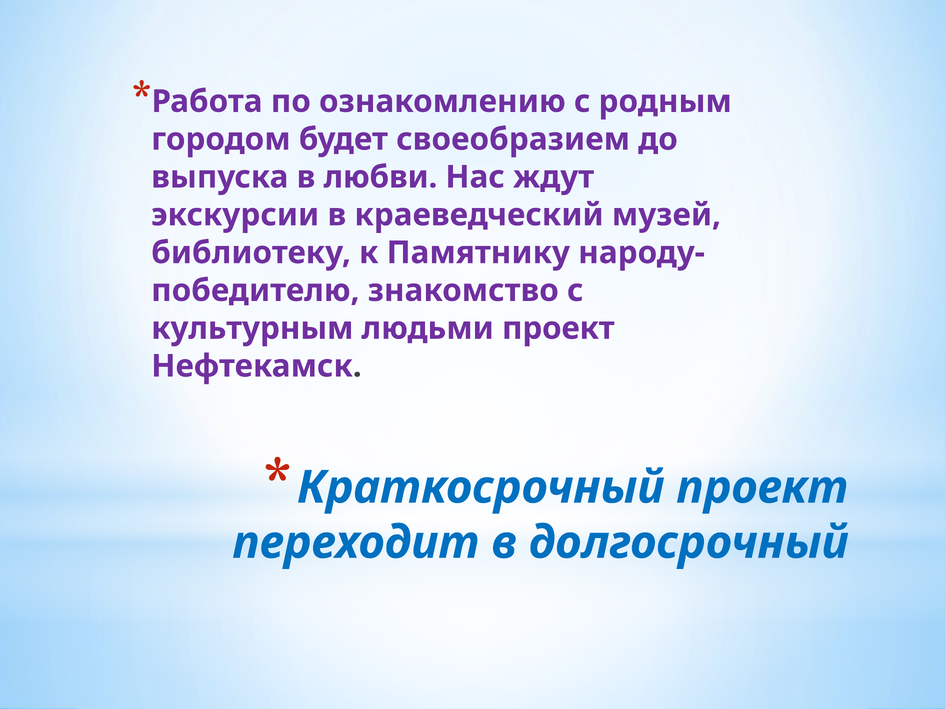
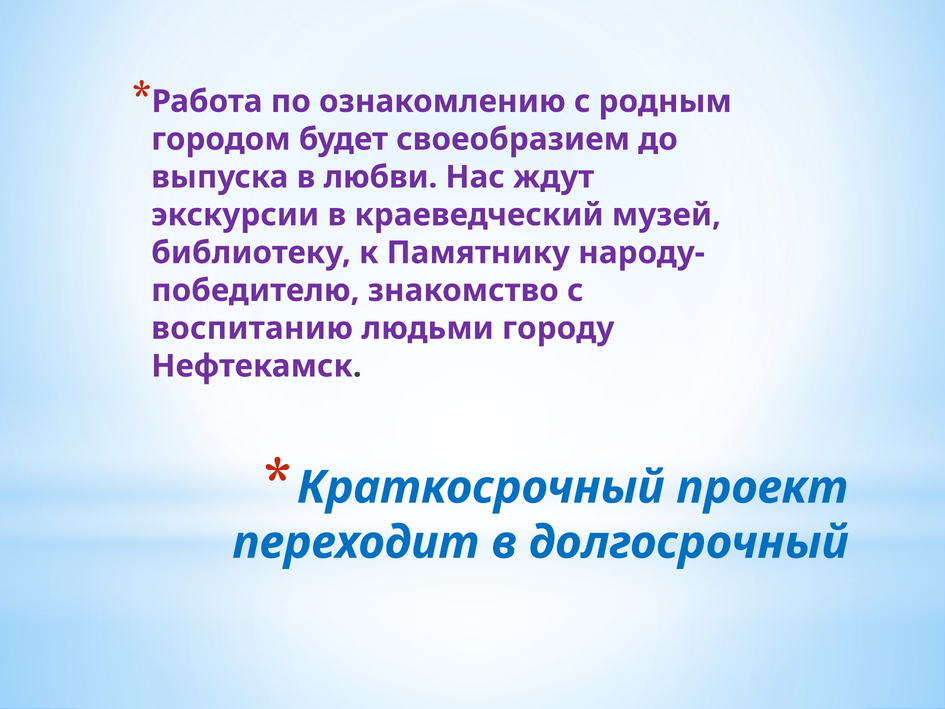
культурным: культурным -> воспитанию
людьми проект: проект -> городу
